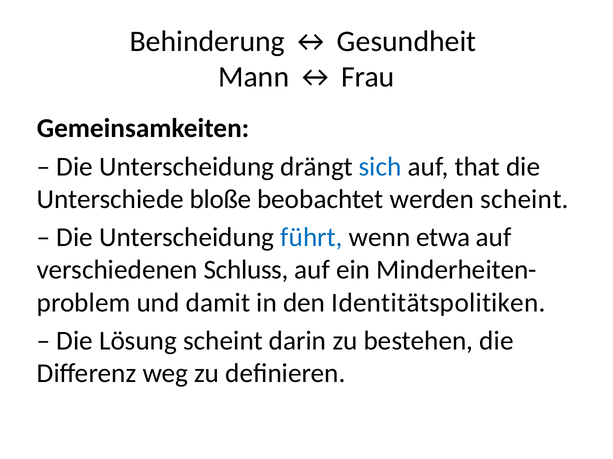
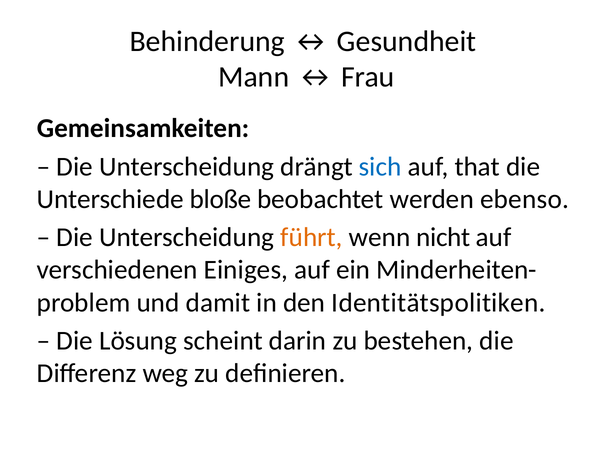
werden scheint: scheint -> ebenso
führt colour: blue -> orange
etwa: etwa -> nicht
Schluss: Schluss -> Einiges
